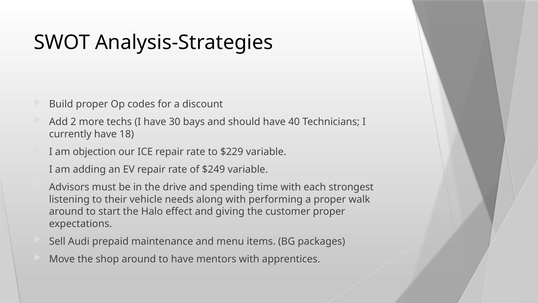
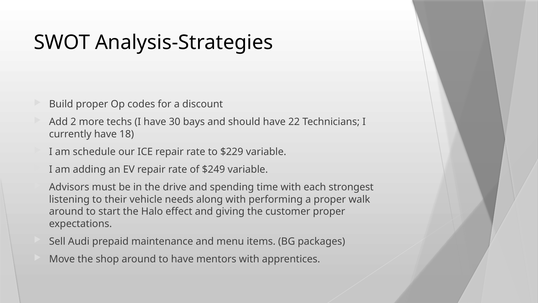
40: 40 -> 22
objection: objection -> schedule
